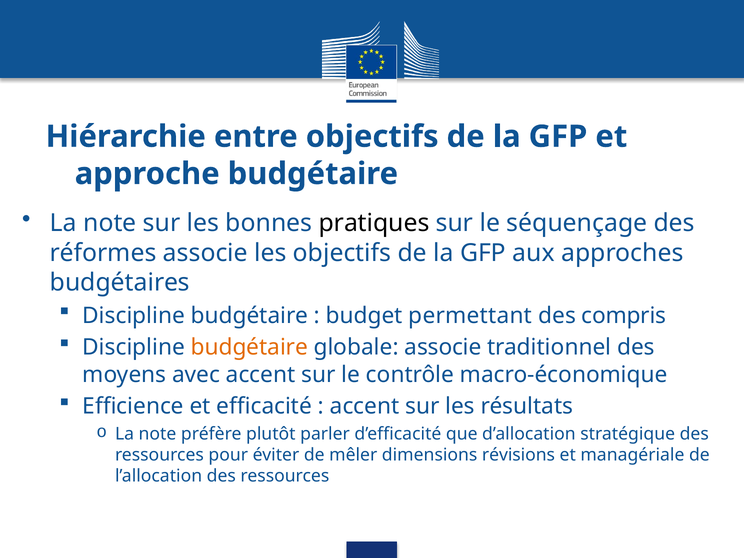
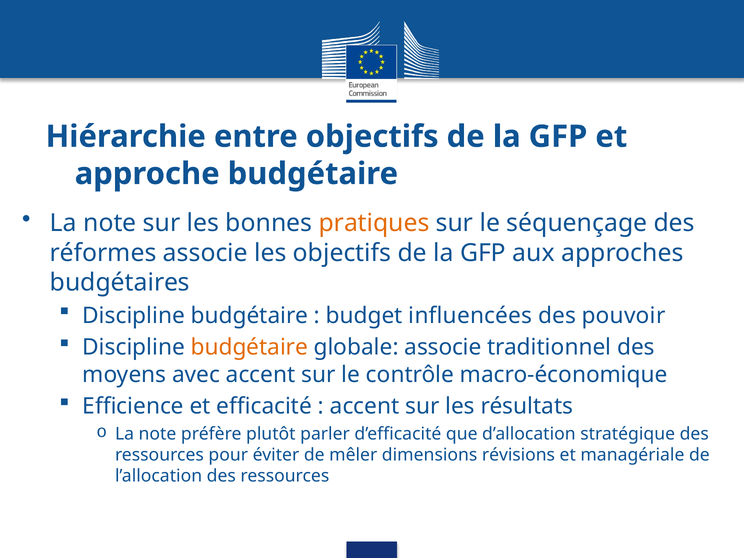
pratiques colour: black -> orange
permettant: permettant -> influencées
compris: compris -> pouvoir
